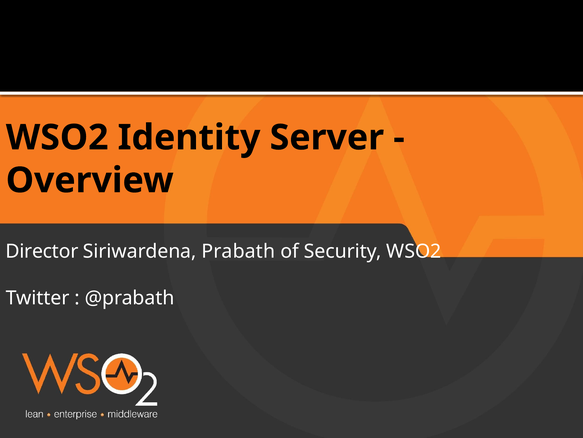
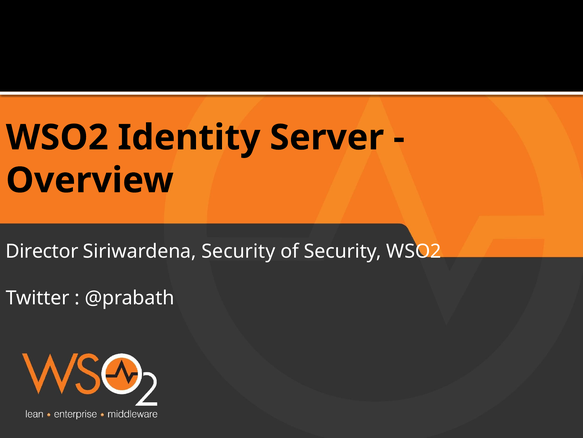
Siriwardena Prabath: Prabath -> Security
